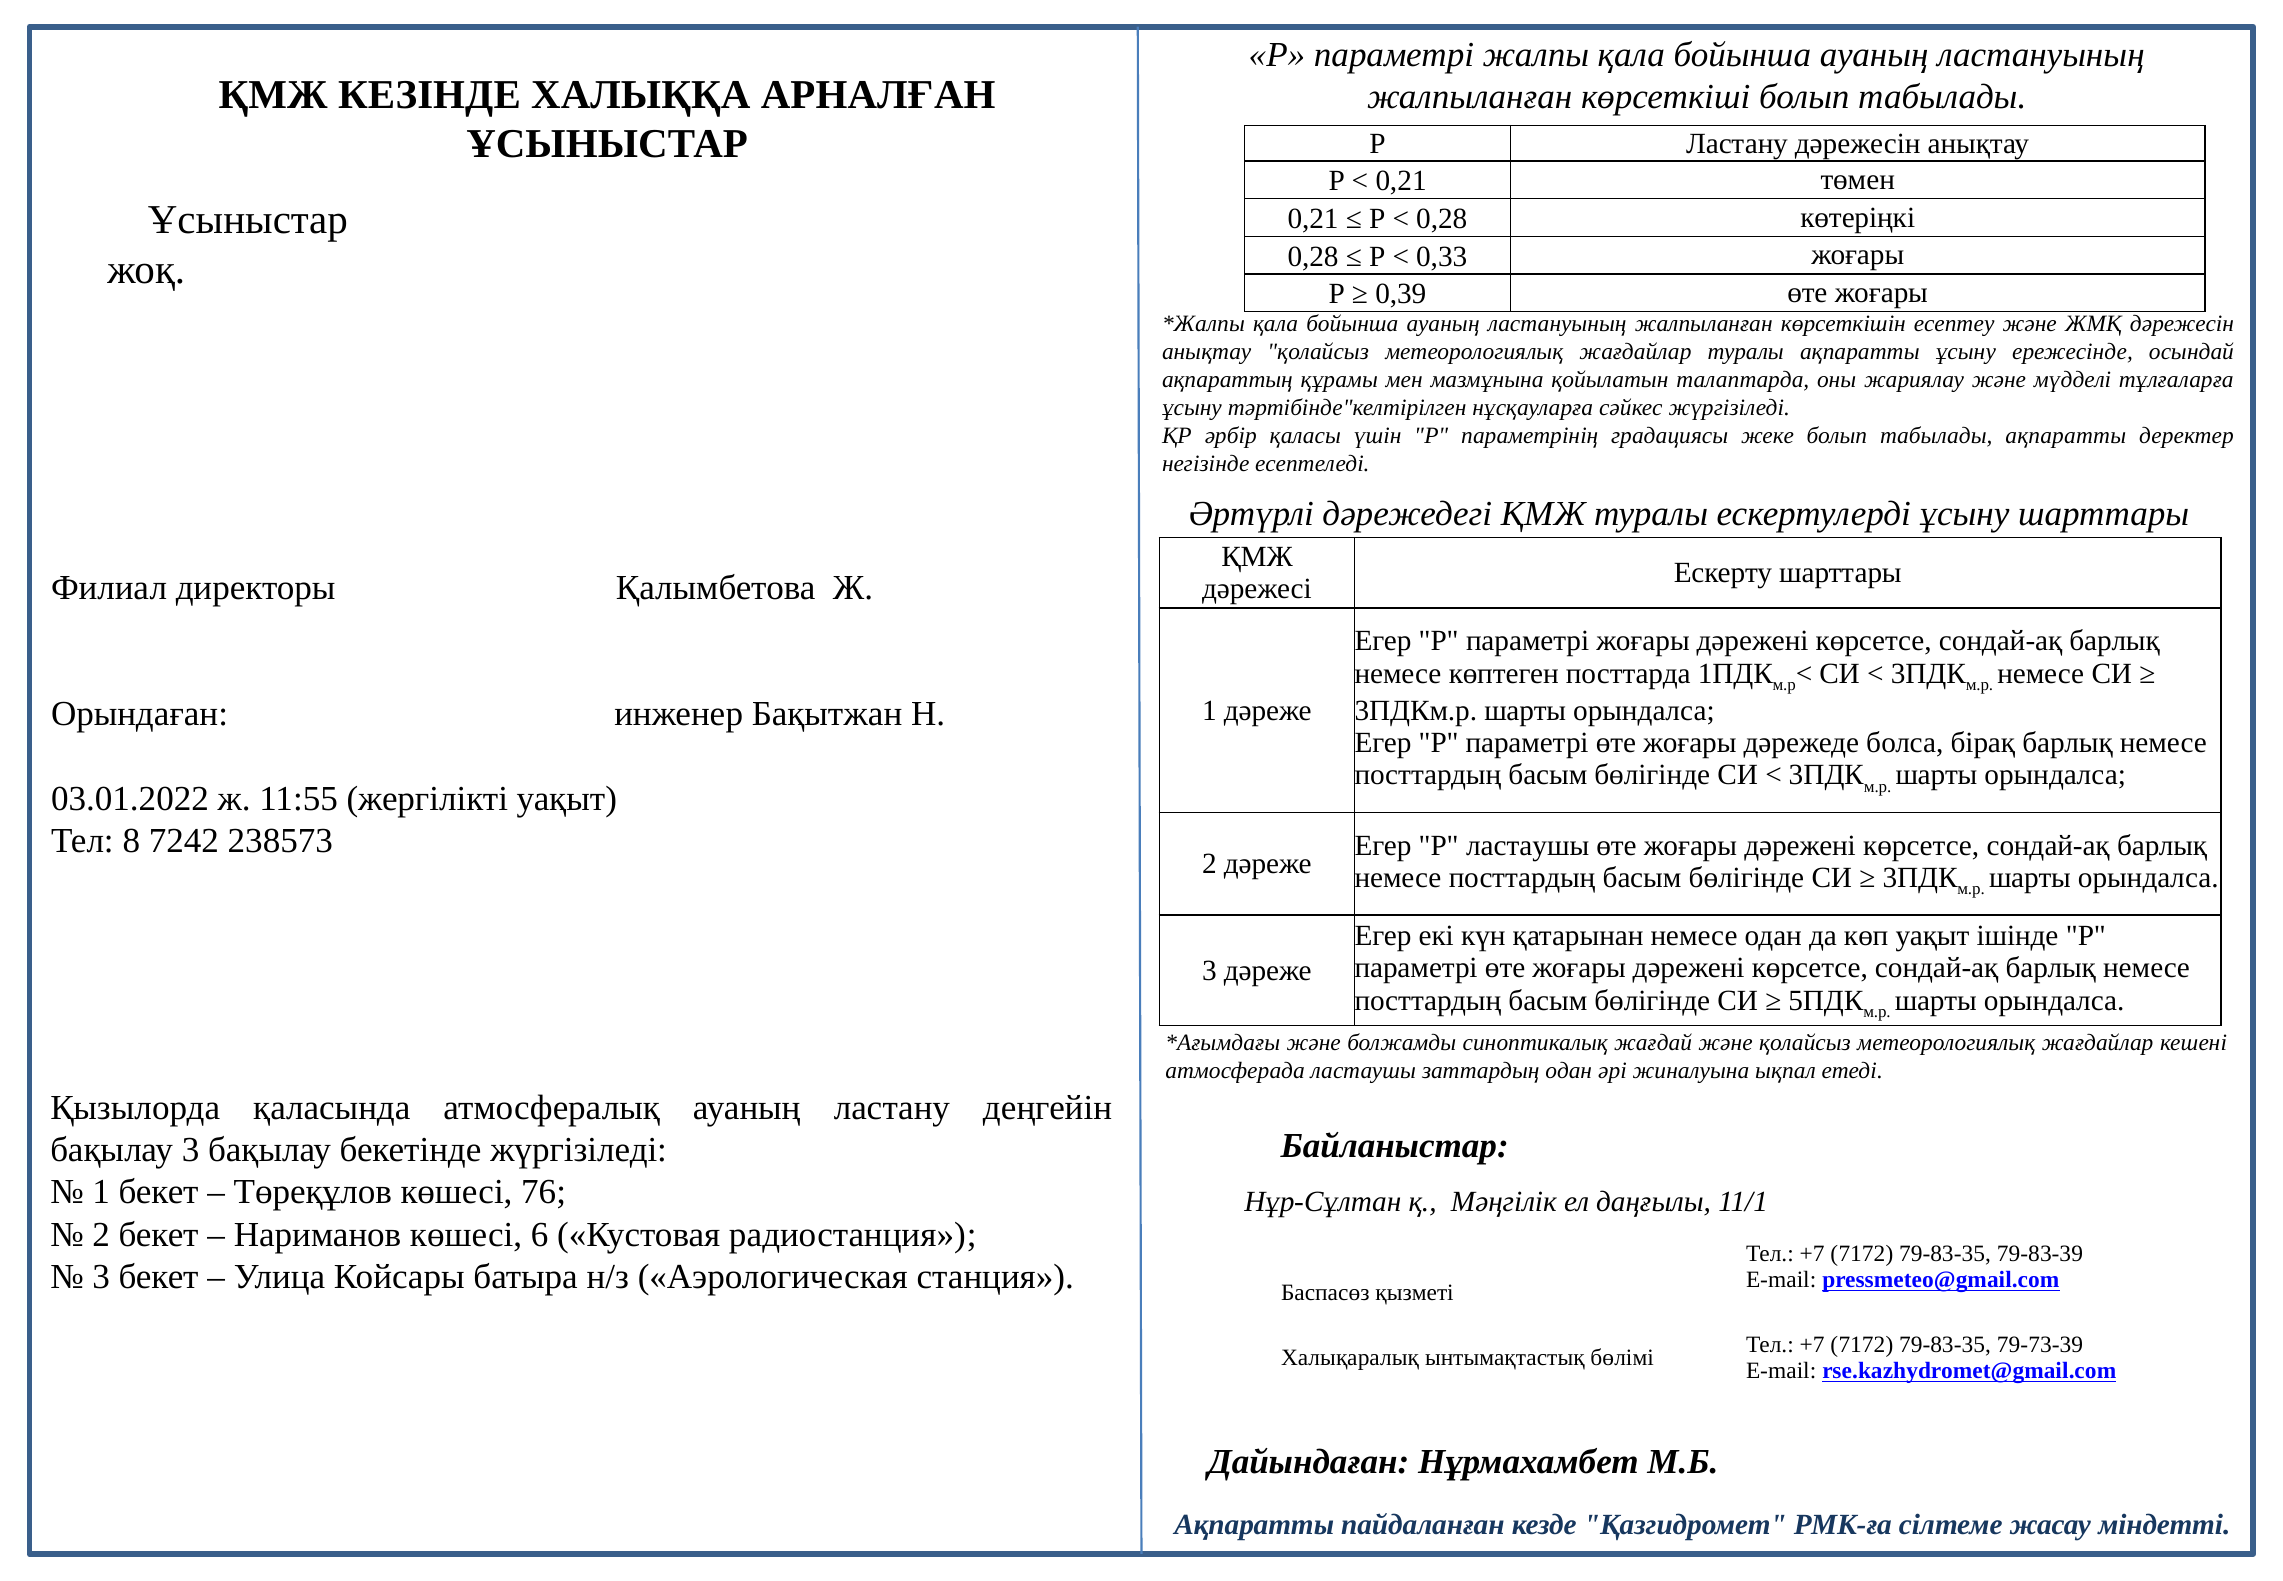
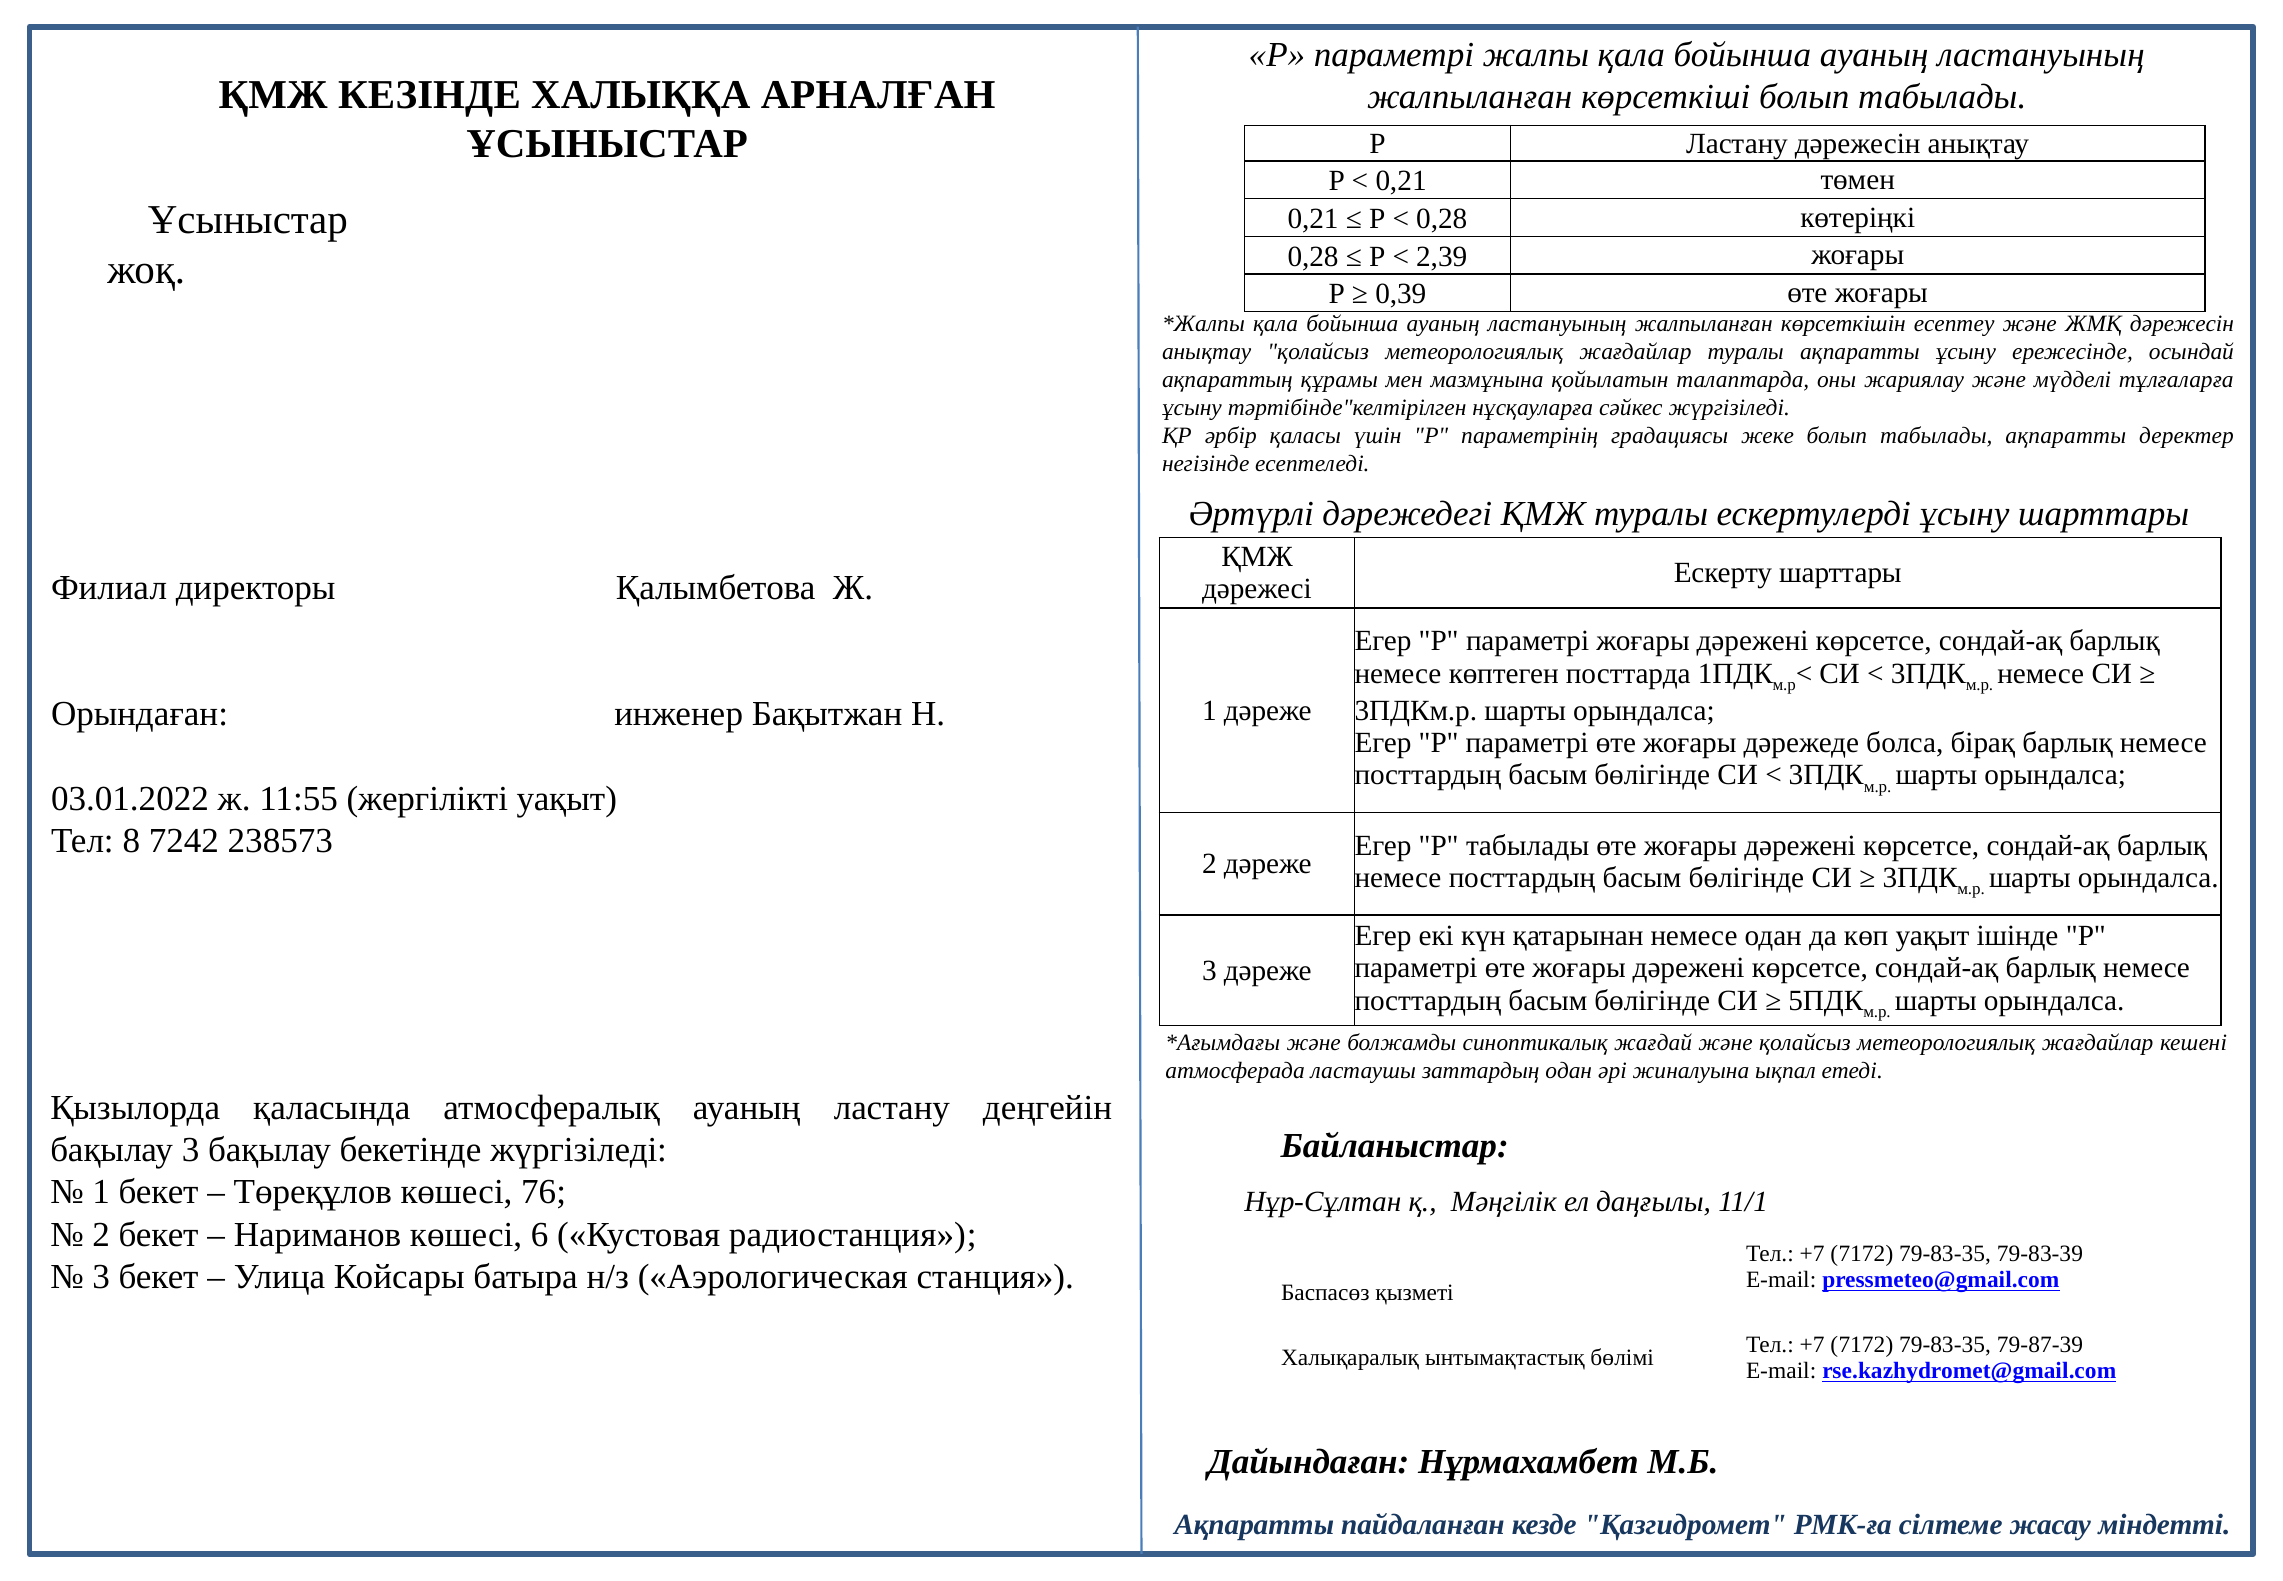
0,33: 0,33 -> 2,39
Р ластаушы: ластаушы -> табылады
79-73-39: 79-73-39 -> 79-87-39
